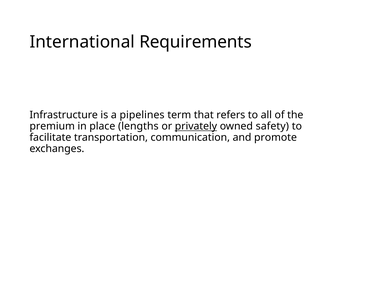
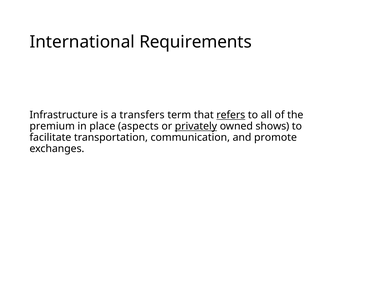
pipelines: pipelines -> transfers
refers underline: none -> present
lengths: lengths -> aspects
safety: safety -> shows
